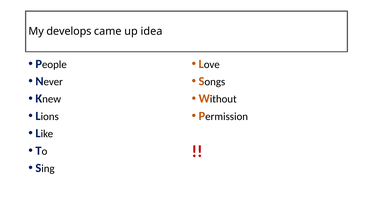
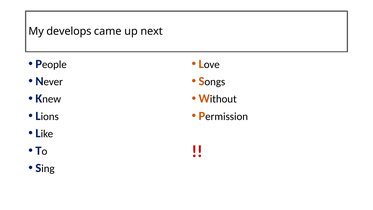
idea: idea -> next
